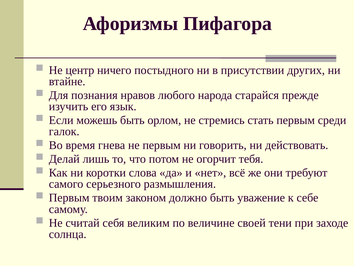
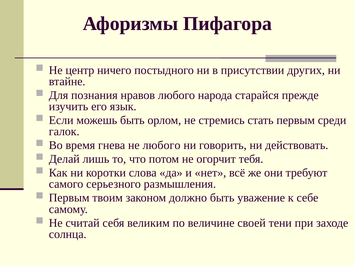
не первым: первым -> любого
